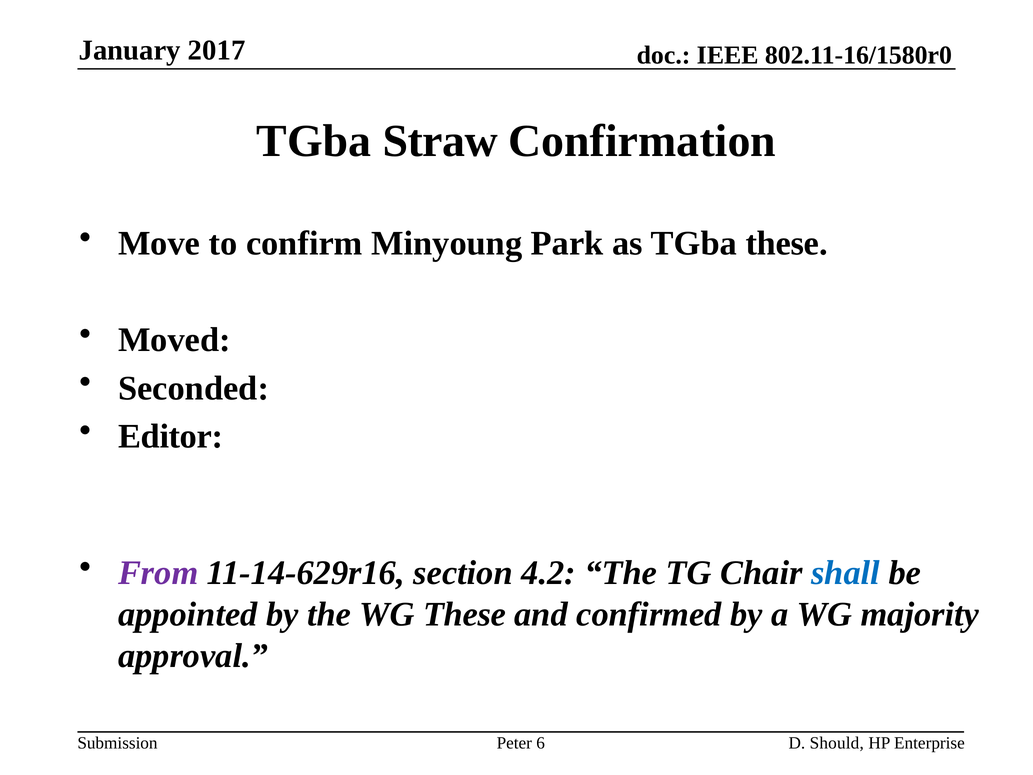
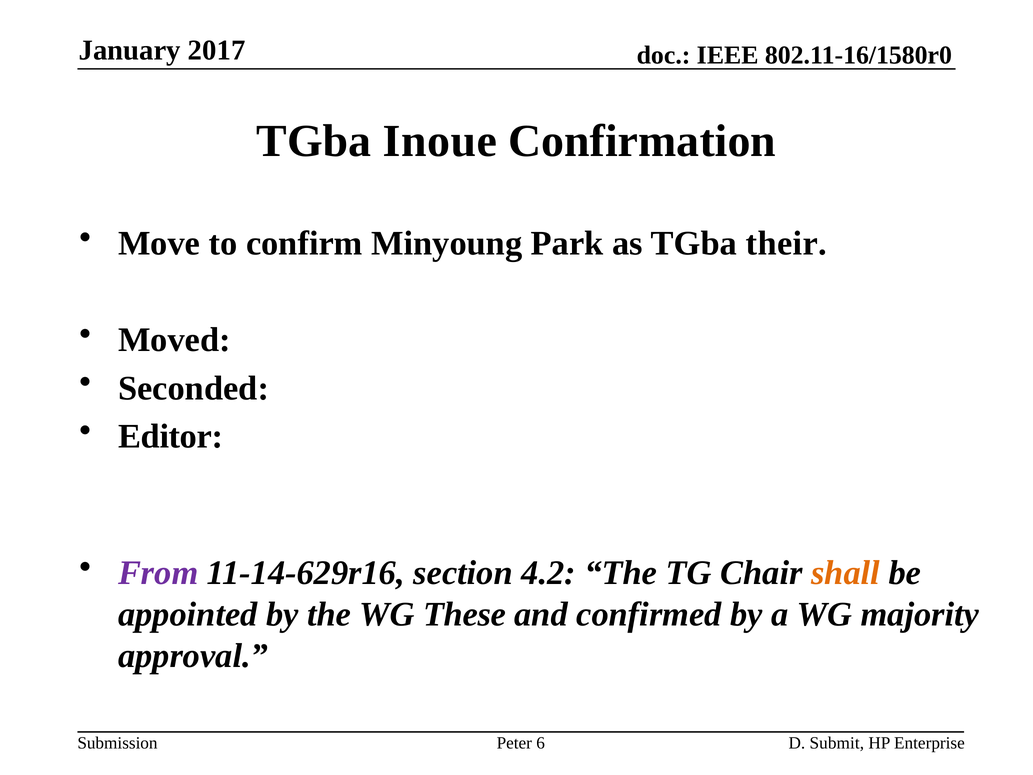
Straw: Straw -> Inoue
TGba these: these -> their
shall colour: blue -> orange
Should: Should -> Submit
